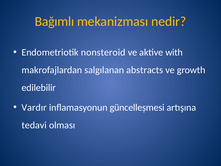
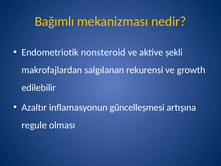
with: with -> șekli
abstracts: abstracts -> rekurensi
Vardır: Vardır -> Azaltır
tedavi: tedavi -> regule
